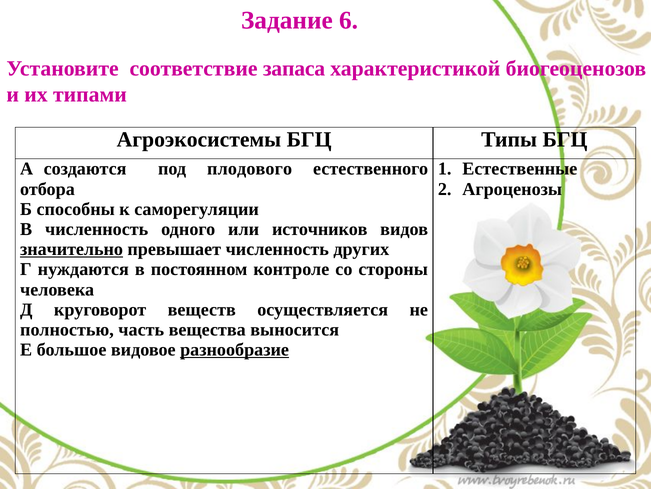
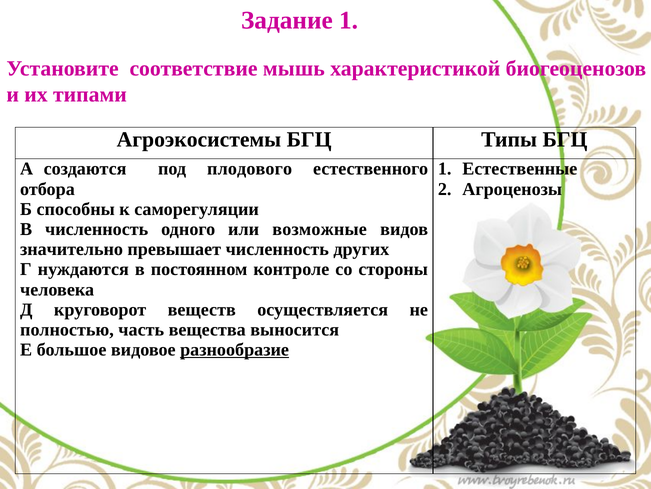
Задание 6: 6 -> 1
запаса: запаса -> мышь
источников: источников -> возможные
значительно underline: present -> none
